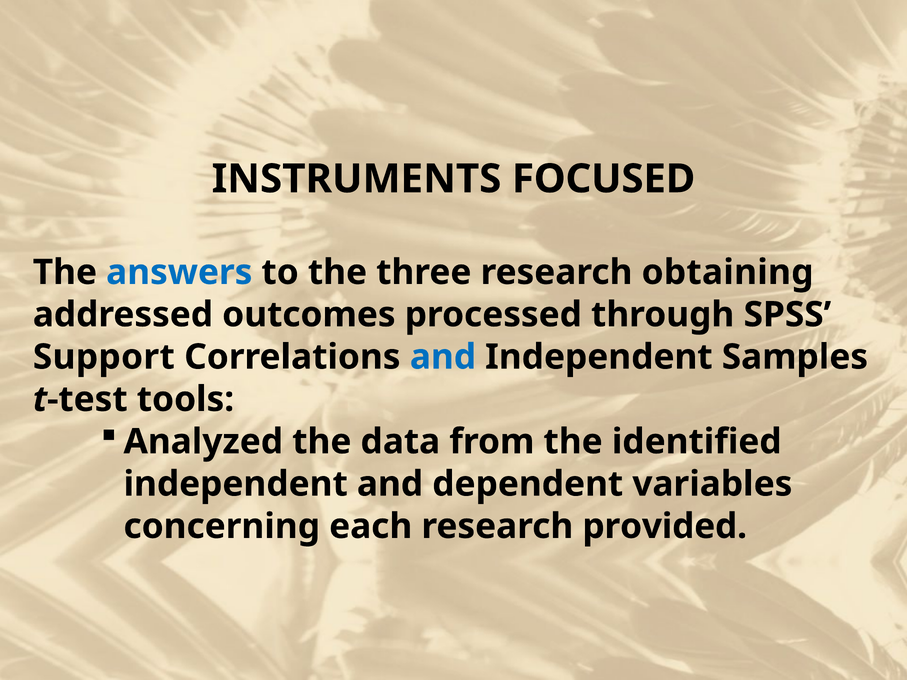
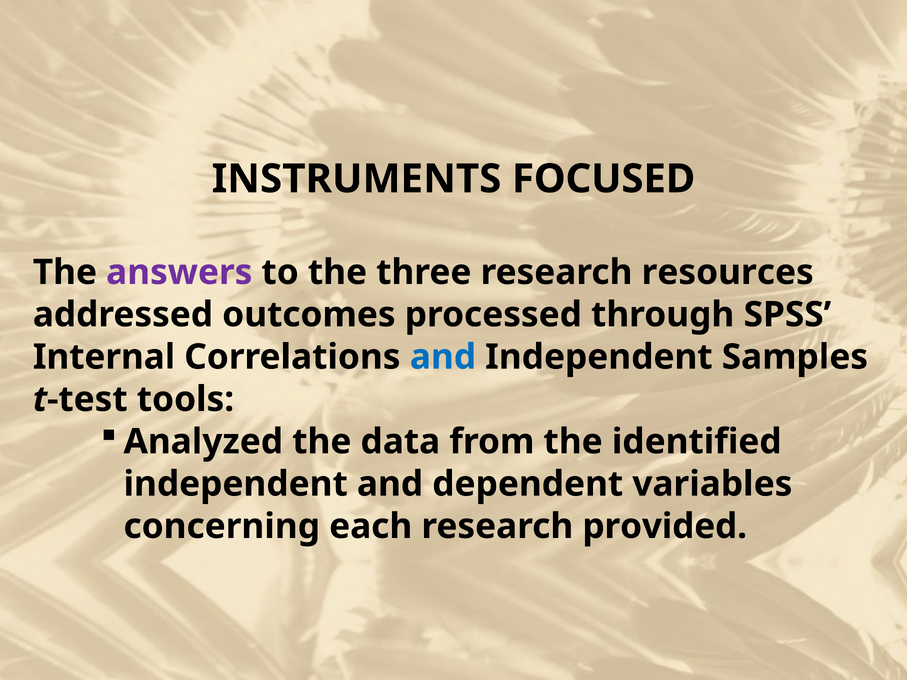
answers colour: blue -> purple
obtaining: obtaining -> resources
Support: Support -> Internal
